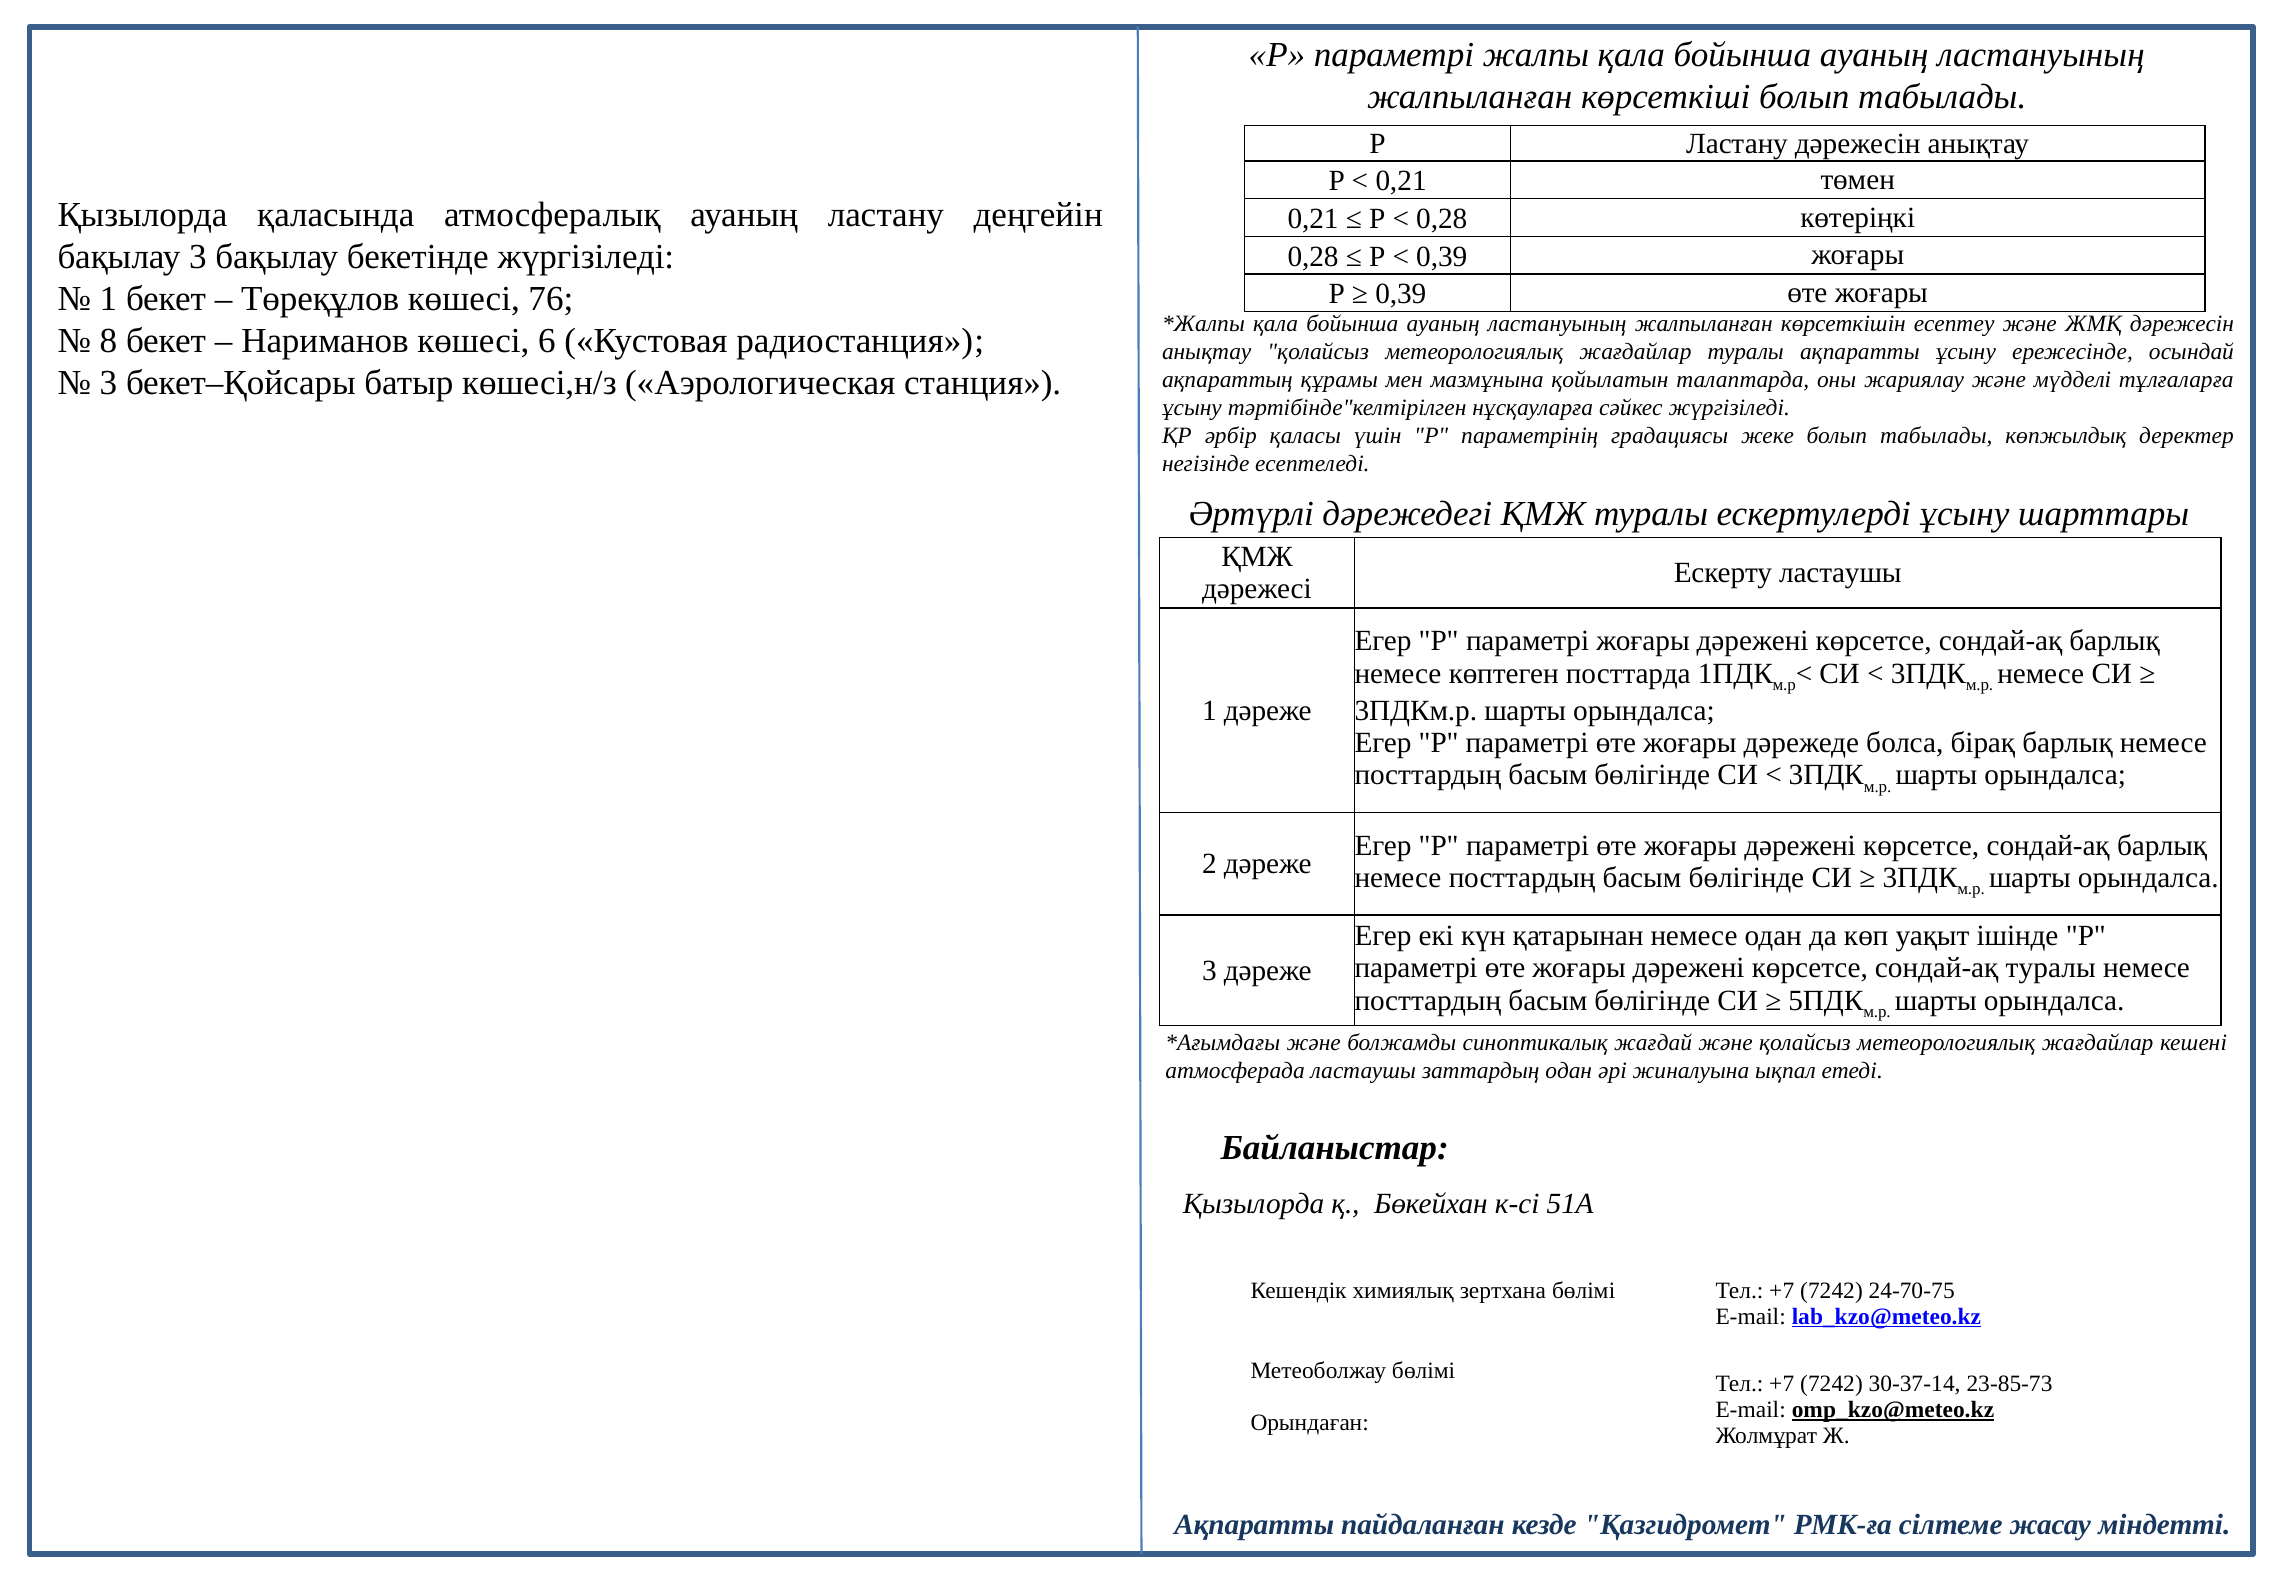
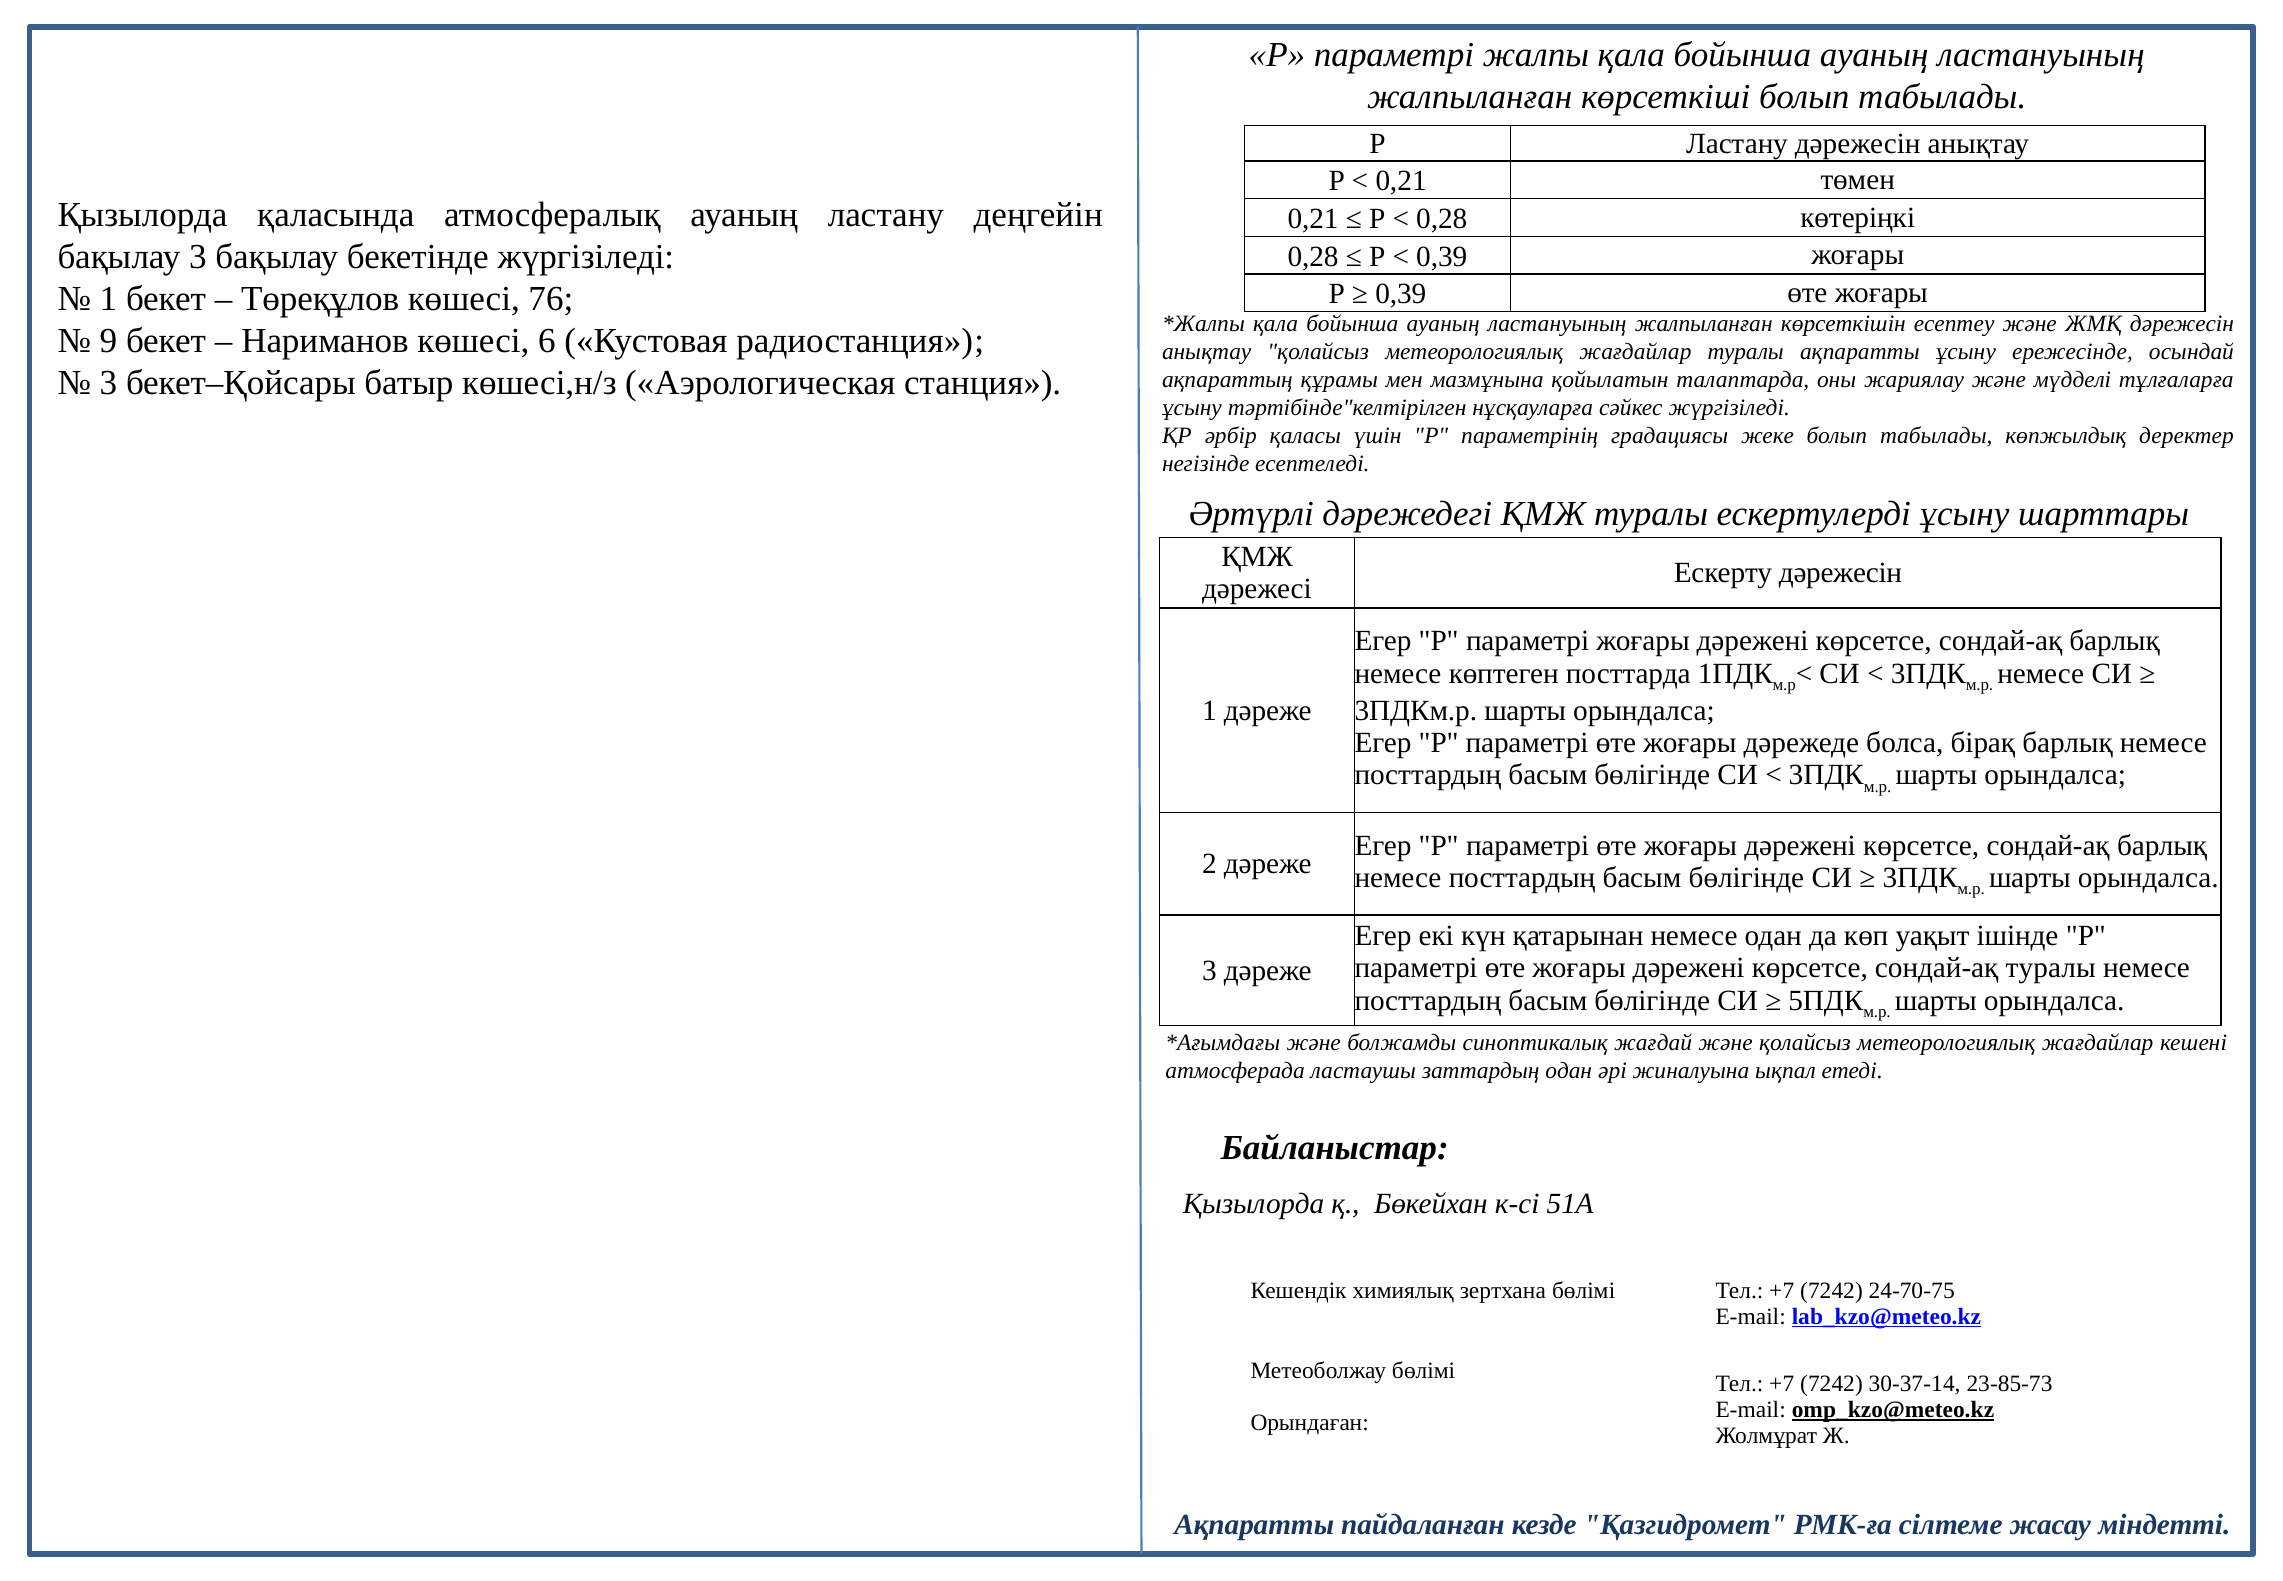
8: 8 -> 9
Ескерту ластаушы: ластаушы -> дәрежесін
